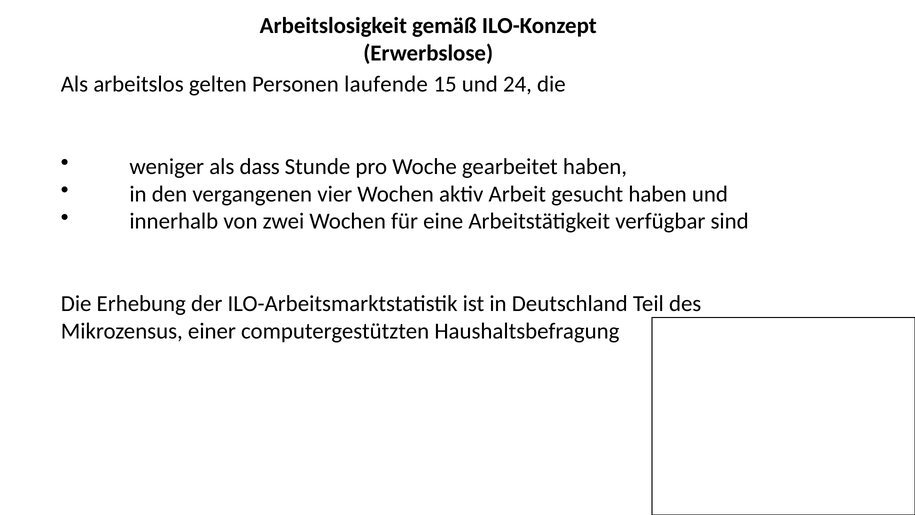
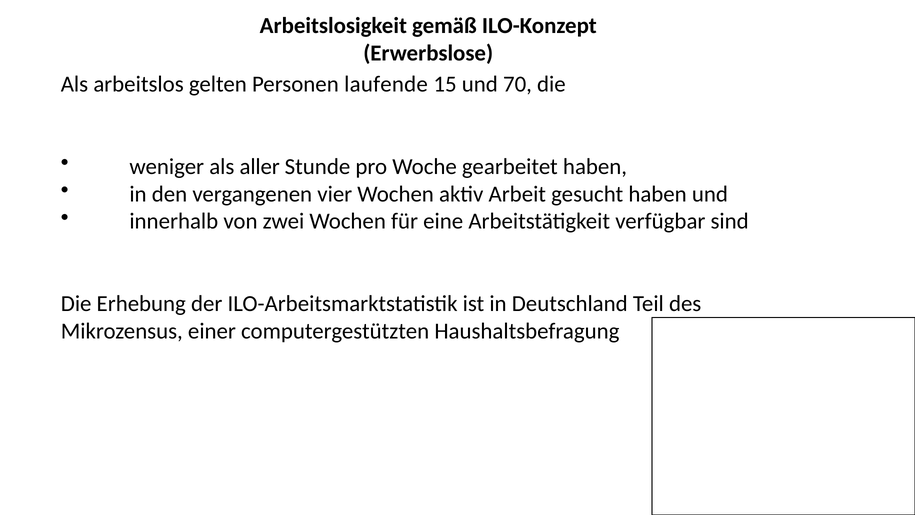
24: 24 -> 70
dass: dass -> aller
